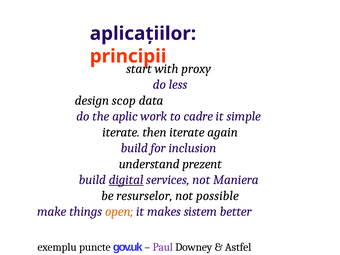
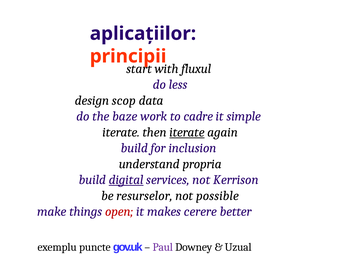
proxy: proxy -> fluxul
aplic: aplic -> baze
iterate at (187, 132) underline: none -> present
prezent: prezent -> propria
Maniera: Maniera -> Kerrison
open colour: orange -> red
sistem: sistem -> cerere
Astfel: Astfel -> Uzual
